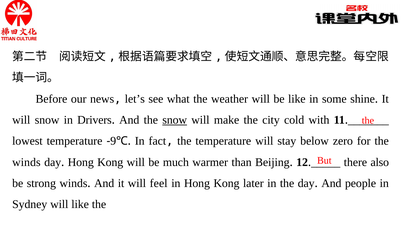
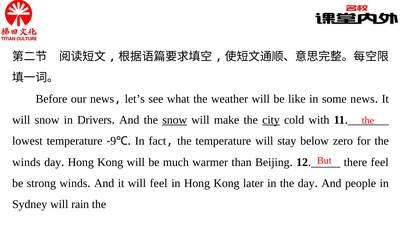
some shine: shine -> news
city underline: none -> present
there also: also -> feel
will like: like -> rain
